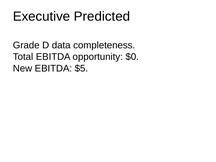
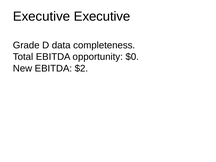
Executive Predicted: Predicted -> Executive
$5: $5 -> $2
